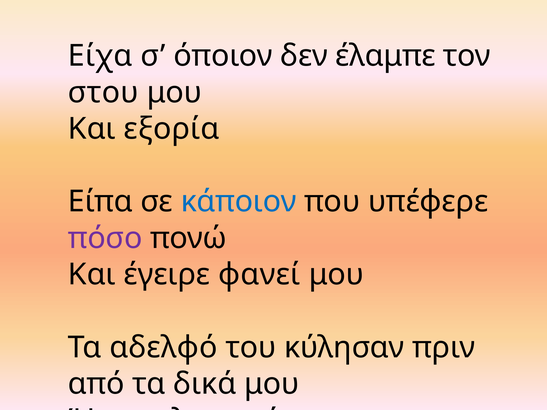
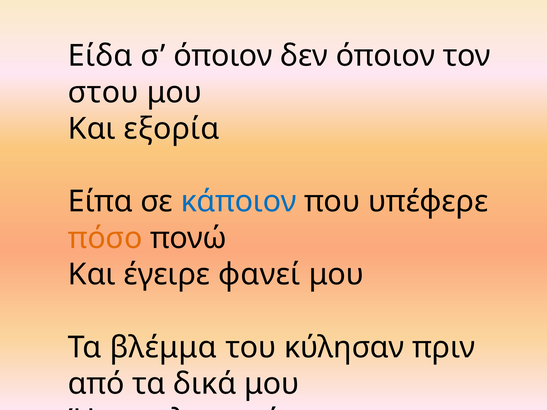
Είχα: Είχα -> Είδα
δεν έλαμπε: έλαμπε -> όποιον
πόσο colour: purple -> orange
αδελφό: αδελφό -> βλέμμα
